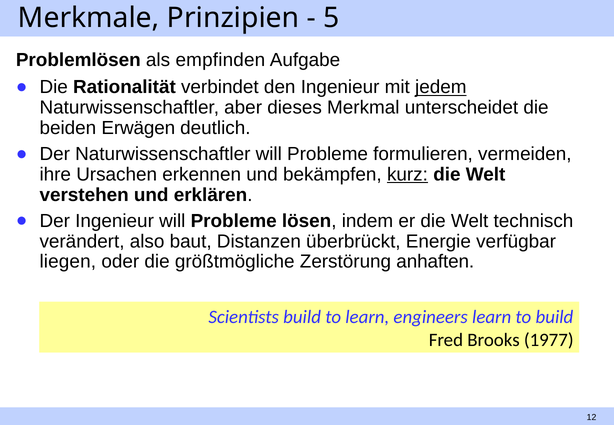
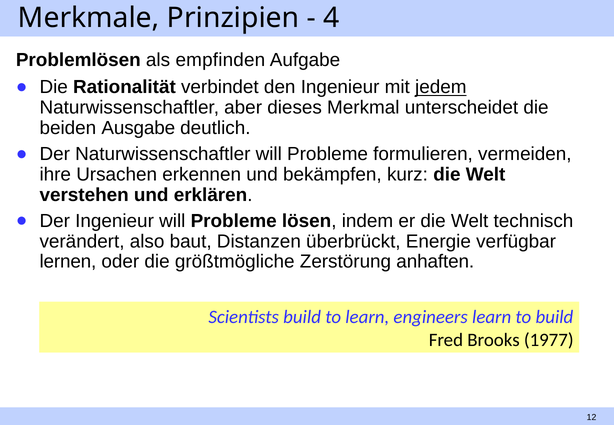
5: 5 -> 4
Erwägen: Erwägen -> Ausgabe
kurz underline: present -> none
liegen: liegen -> lernen
